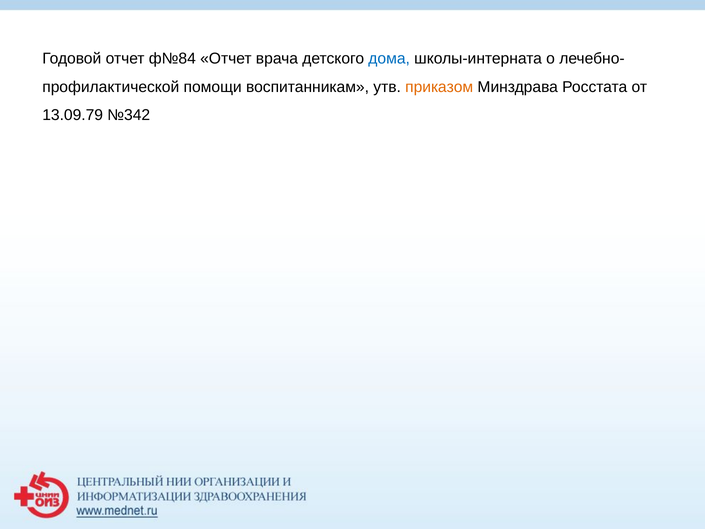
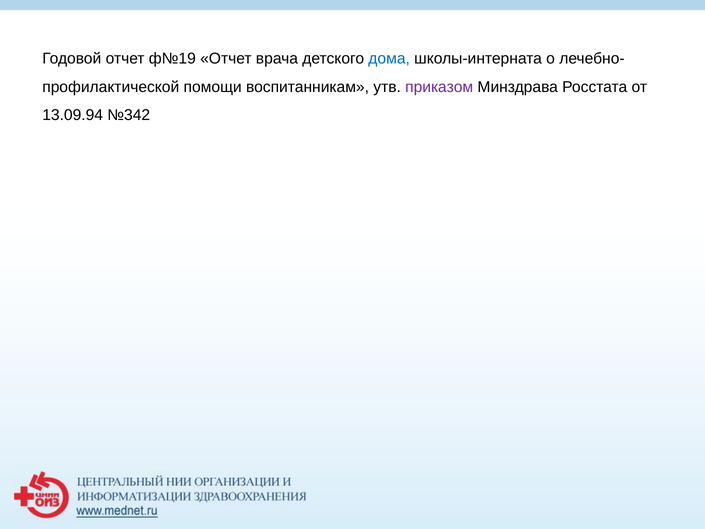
ф№84: ф№84 -> ф№19
приказом colour: orange -> purple
13.09.79: 13.09.79 -> 13.09.94
